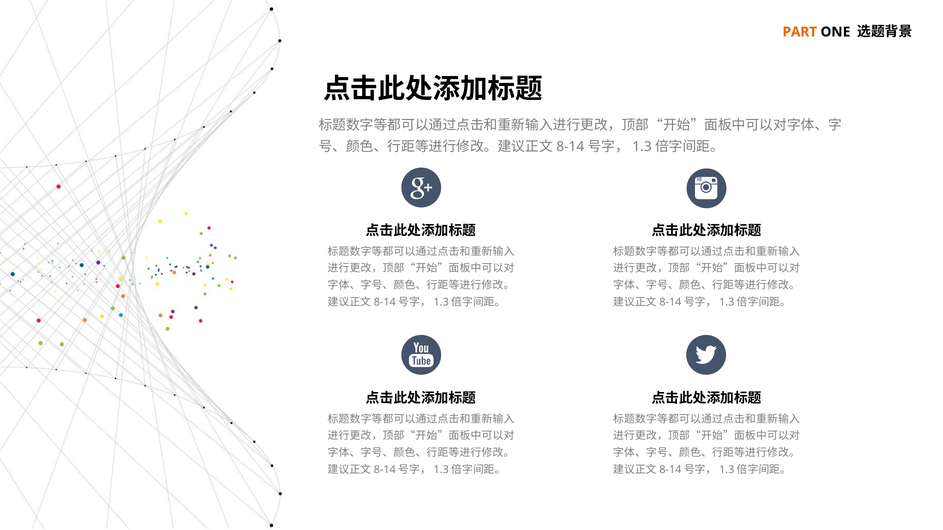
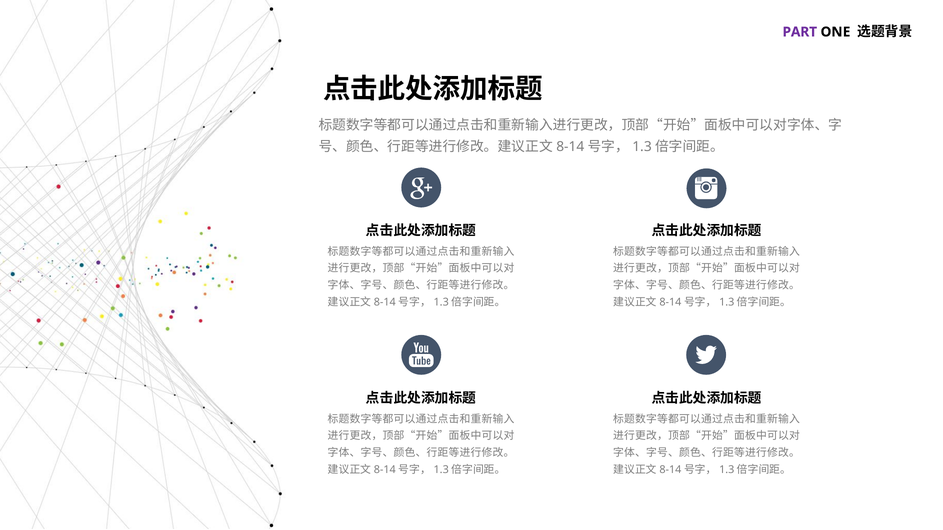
PART colour: orange -> purple
